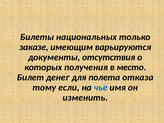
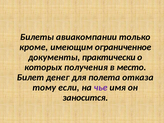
национальных: национальных -> авиакомпании
заказе: заказе -> кроме
варьируются: варьируются -> ограниченное
отсутствия: отсутствия -> практически
чье colour: blue -> purple
изменить: изменить -> заносится
